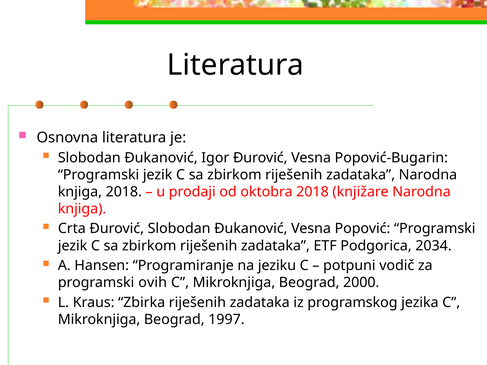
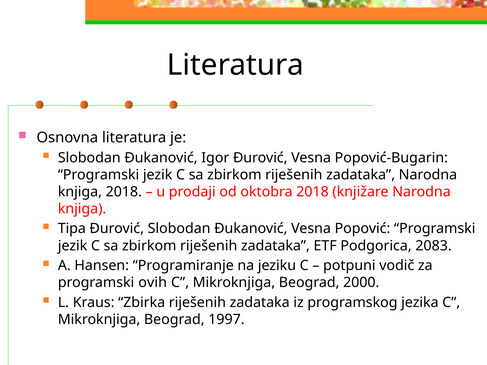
Crta: Crta -> Tipa
2034: 2034 -> 2083
